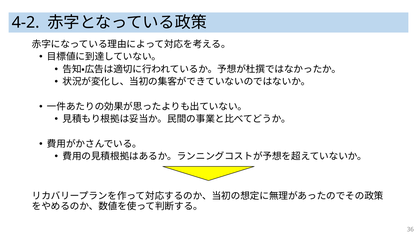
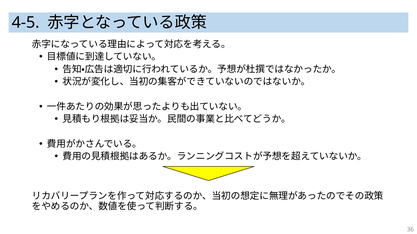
4-2: 4-2 -> 4-5
